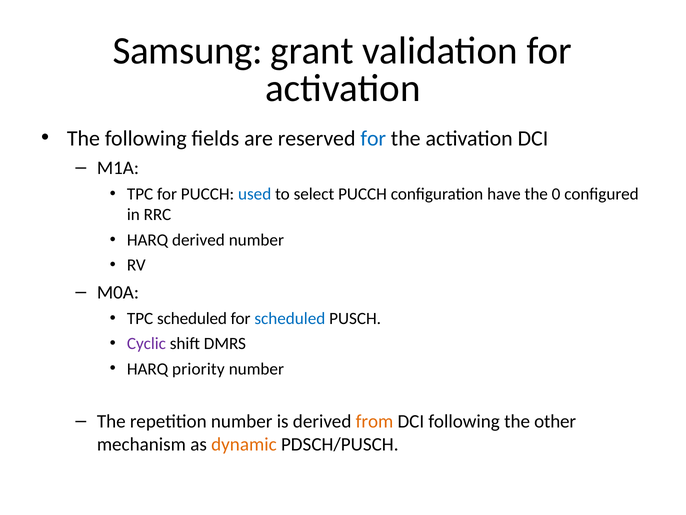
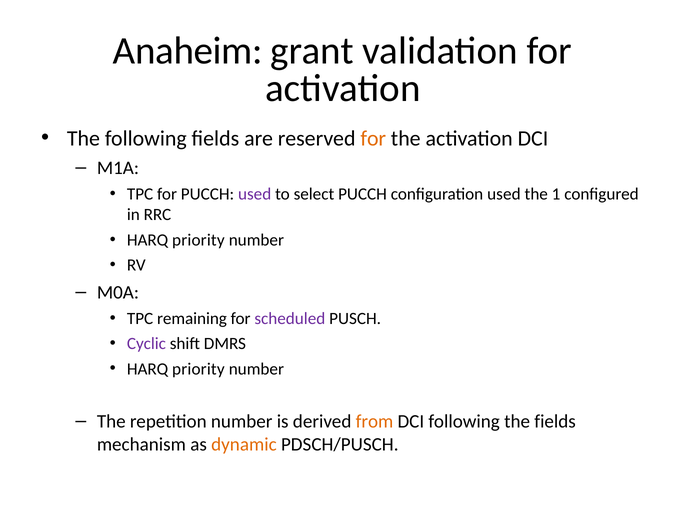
Samsung: Samsung -> Anaheim
for at (373, 138) colour: blue -> orange
used at (255, 194) colour: blue -> purple
configuration have: have -> used
0: 0 -> 1
derived at (198, 240): derived -> priority
TPC scheduled: scheduled -> remaining
scheduled at (290, 318) colour: blue -> purple
the other: other -> fields
